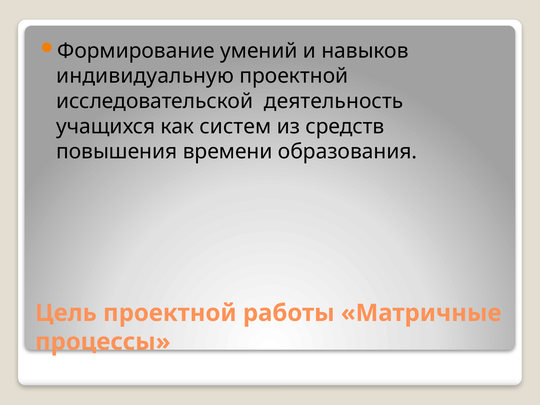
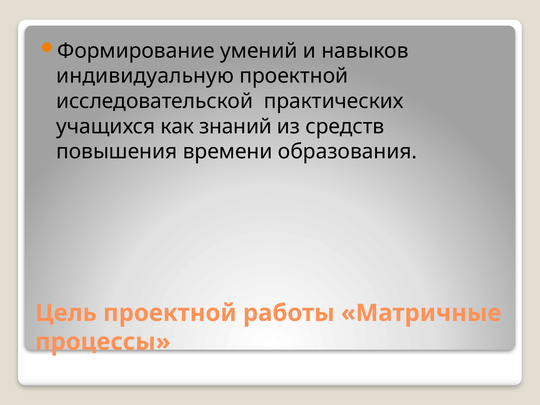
деятельность: деятельность -> практических
систем: систем -> знаний
